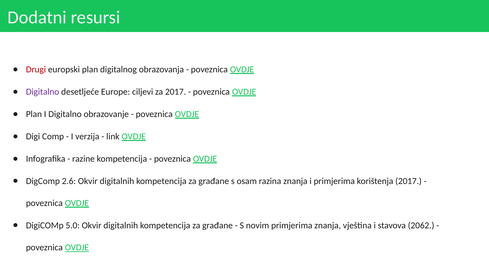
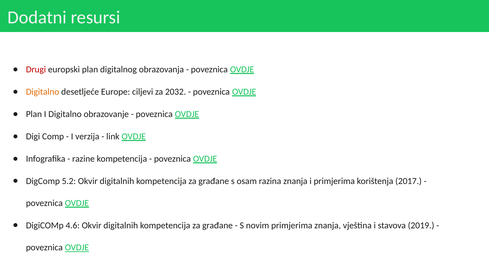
Digitalno at (43, 92) colour: purple -> orange
za 2017: 2017 -> 2032
2.6: 2.6 -> 5.2
5.0: 5.0 -> 4.6
2062: 2062 -> 2019
